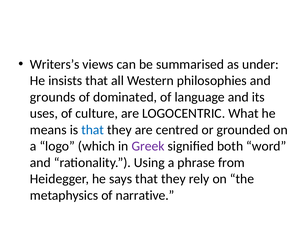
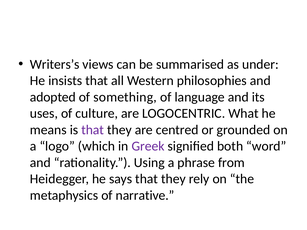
grounds: grounds -> adopted
dominated: dominated -> something
that at (93, 130) colour: blue -> purple
